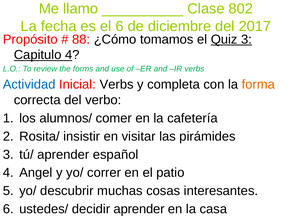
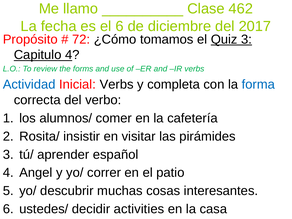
802: 802 -> 462
88: 88 -> 72
forma colour: orange -> blue
decidir aprender: aprender -> activities
